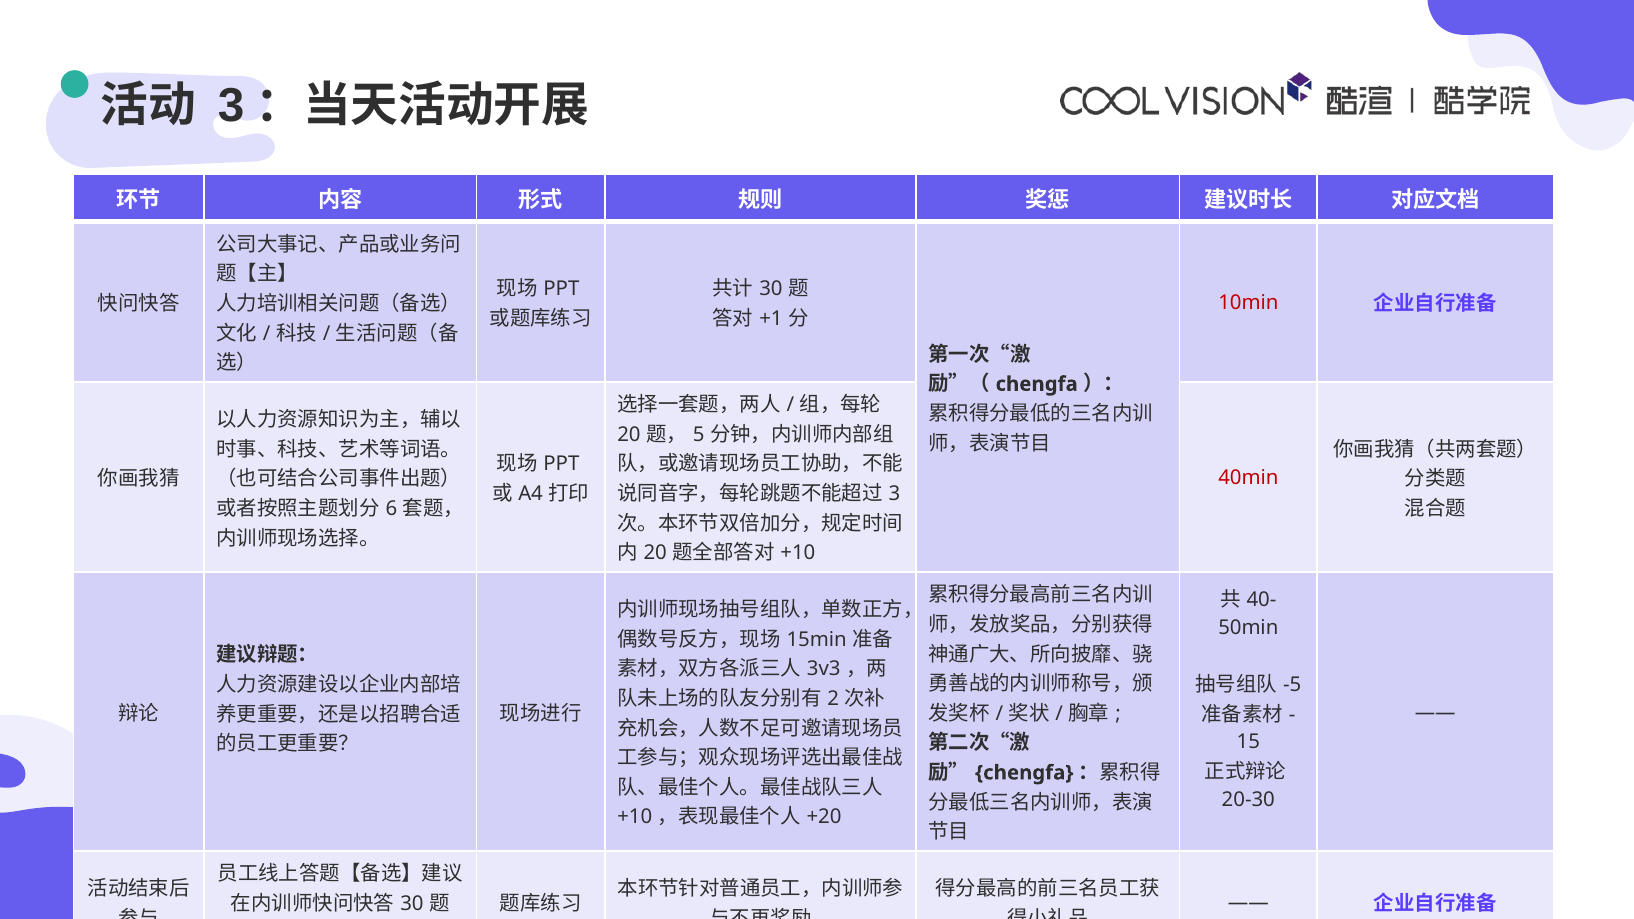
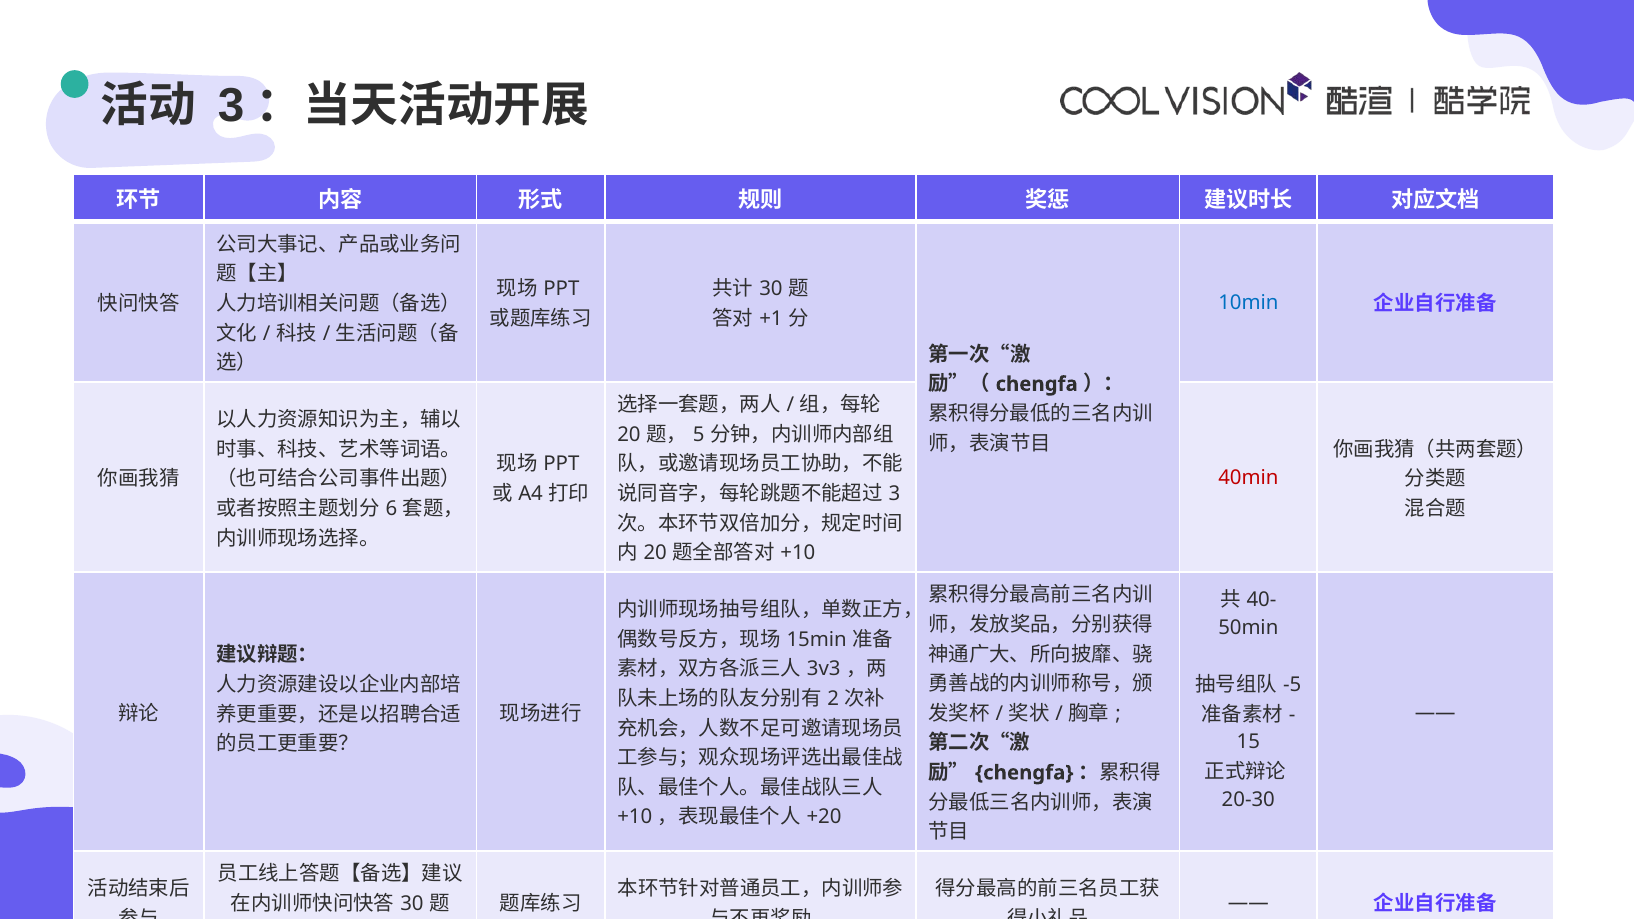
10min colour: red -> blue
